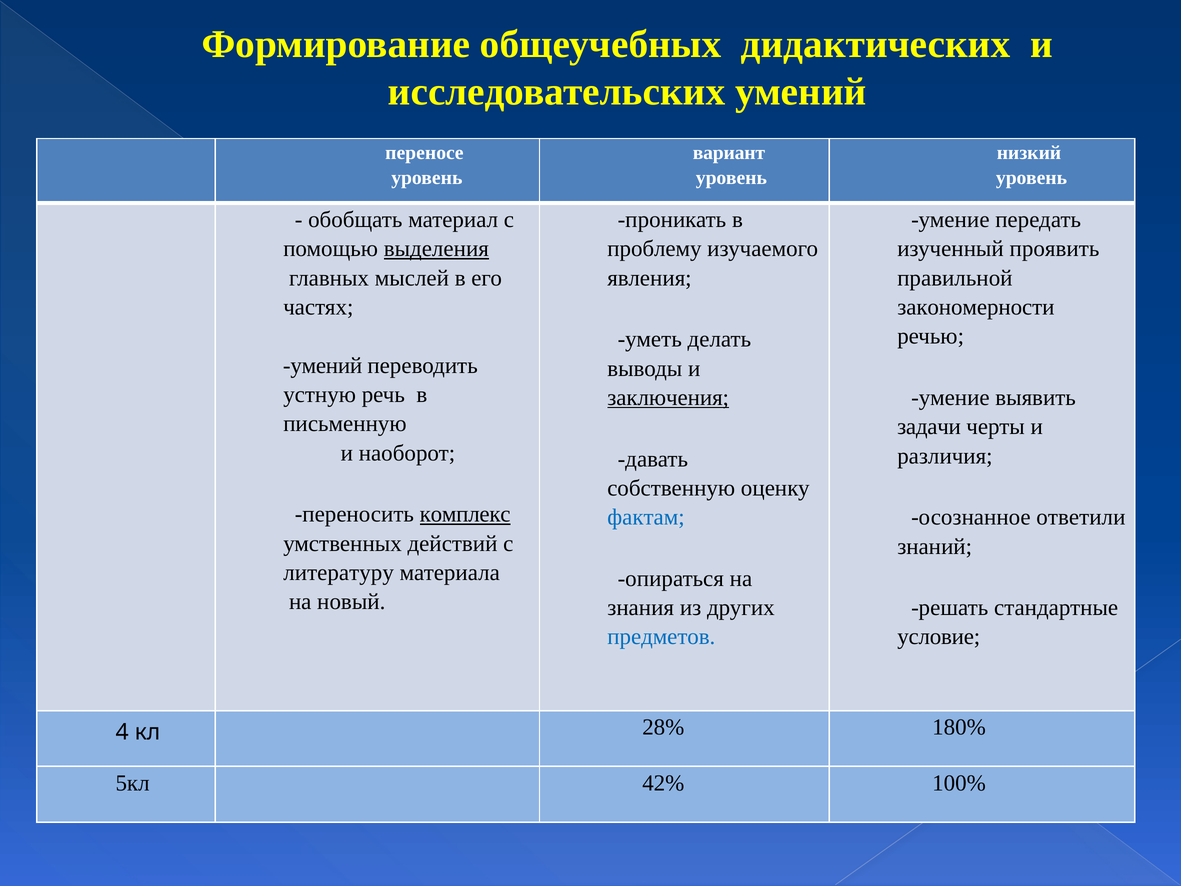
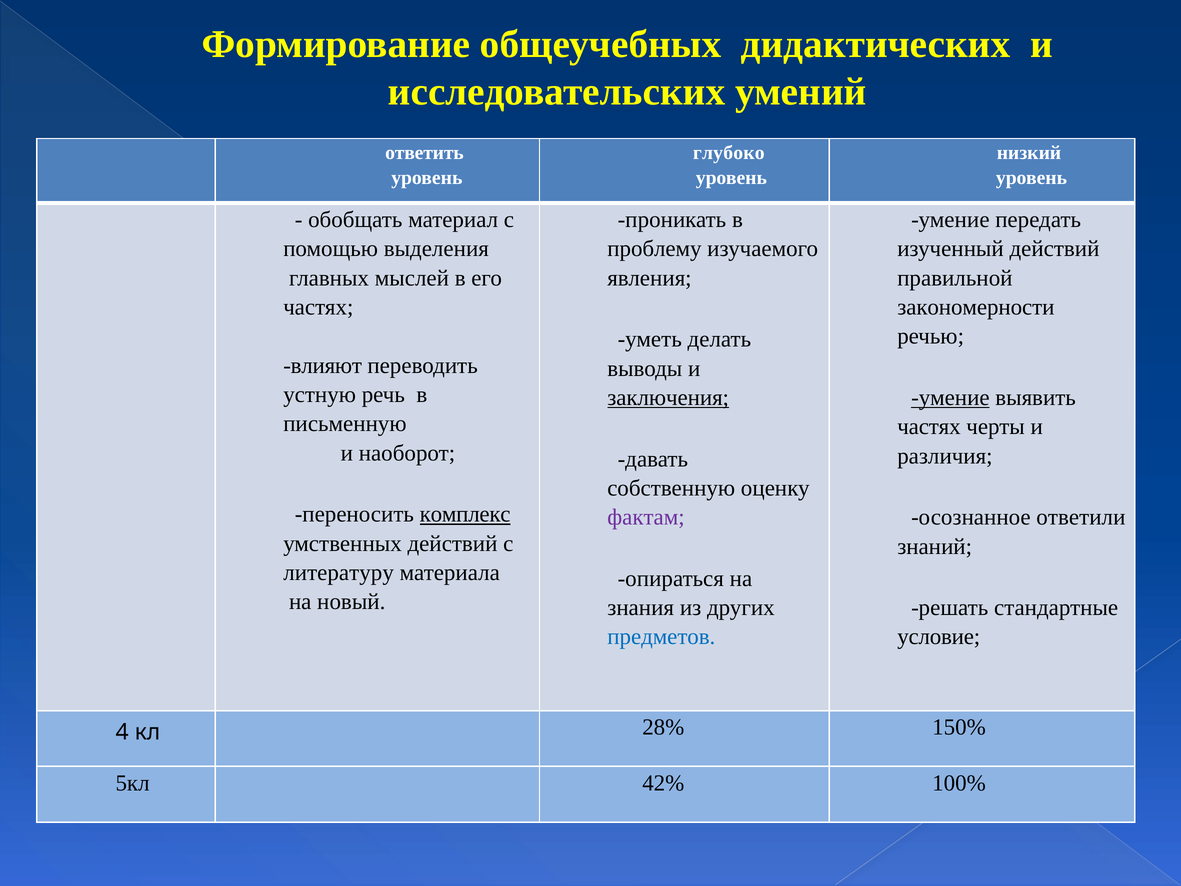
переносе: переносе -> ответить
вариант: вариант -> глубоко
выделения underline: present -> none
изученный проявить: проявить -> действий
умений at (323, 365): умений -> влияют
умение at (950, 398) underline: none -> present
задачи at (929, 427): задачи -> частях
фактам colour: blue -> purple
180%: 180% -> 150%
